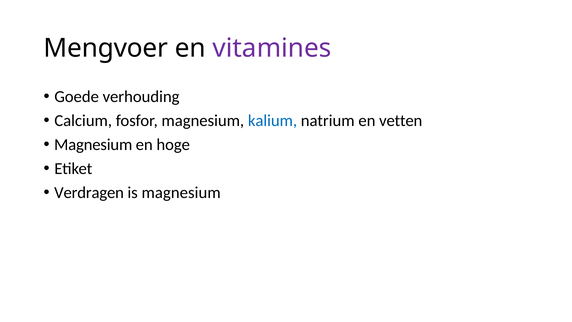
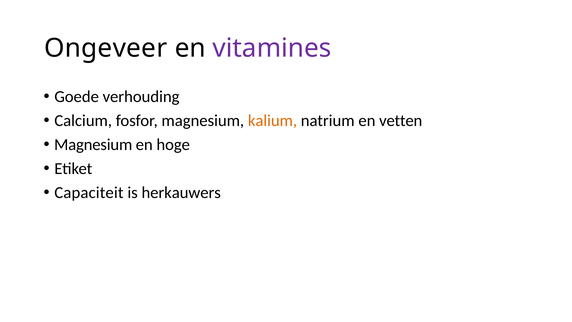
Mengvoer: Mengvoer -> Ongeveer
kalium colour: blue -> orange
Verdragen: Verdragen -> Capaciteit
is magnesium: magnesium -> herkauwers
